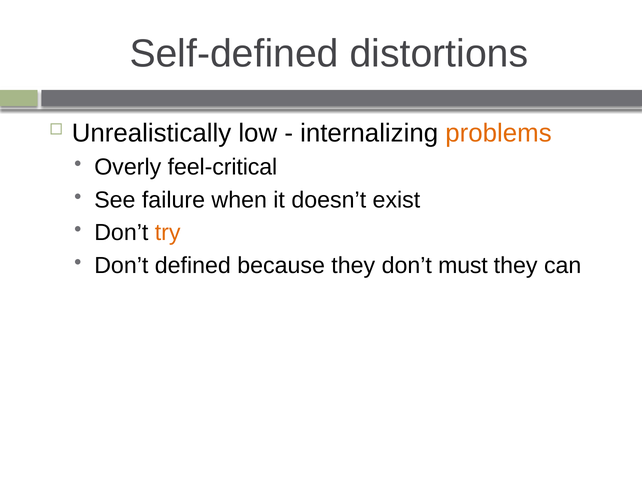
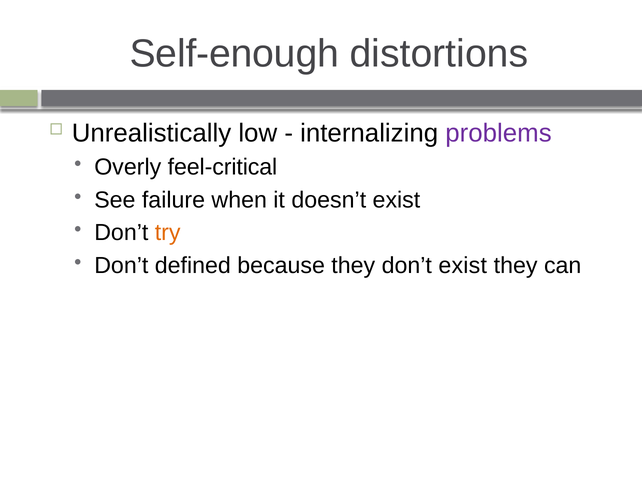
Self-defined: Self-defined -> Self-enough
problems colour: orange -> purple
don’t must: must -> exist
